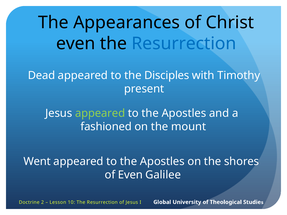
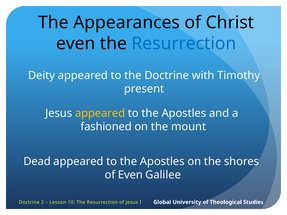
Dead: Dead -> Deity
the Disciples: Disciples -> Doctrine
appeared at (100, 113) colour: light green -> yellow
Went: Went -> Dead
